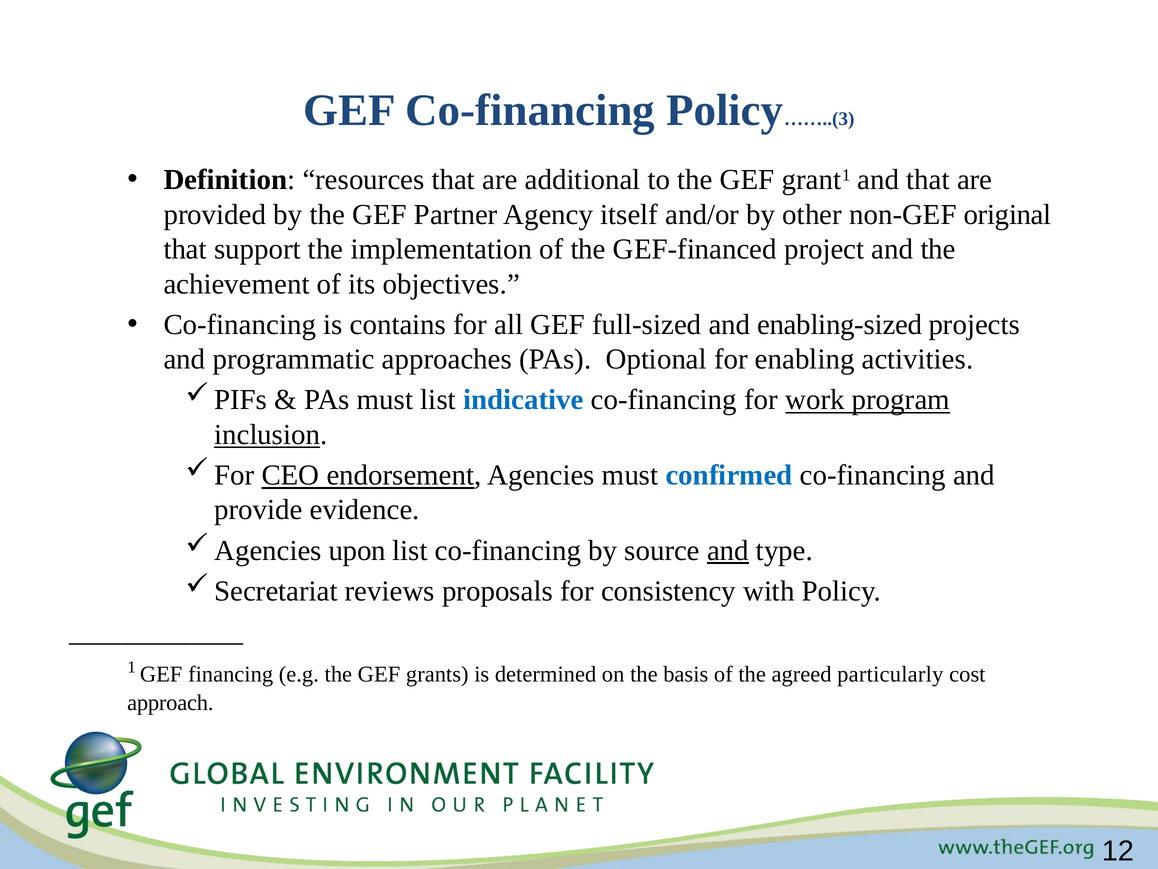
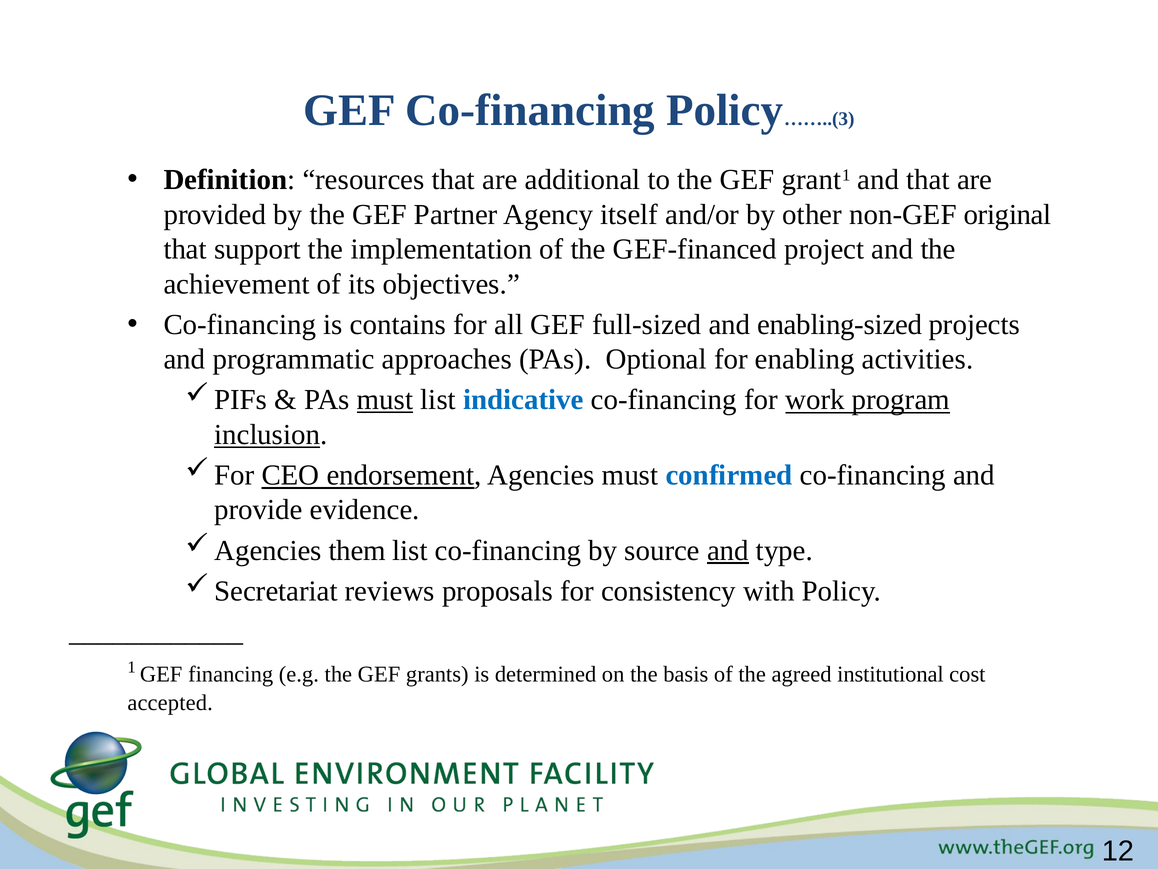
must at (385, 400) underline: none -> present
upon: upon -> them
particularly: particularly -> institutional
approach: approach -> accepted
